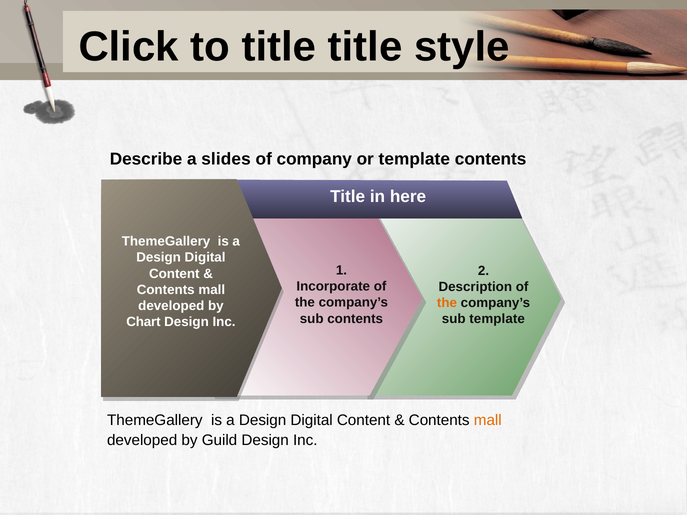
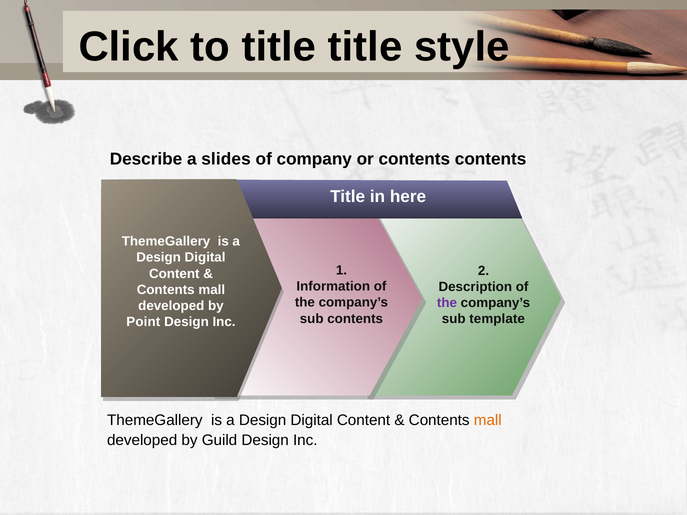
or template: template -> contents
Incorporate: Incorporate -> Information
the at (447, 303) colour: orange -> purple
Chart: Chart -> Point
